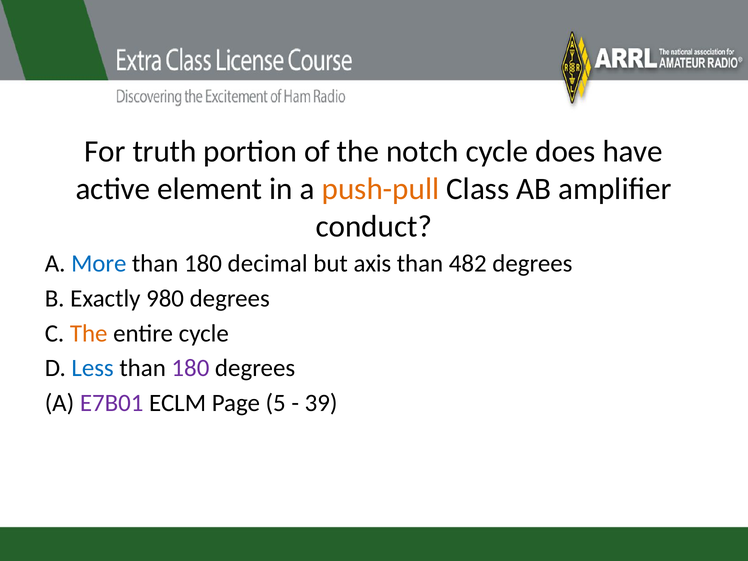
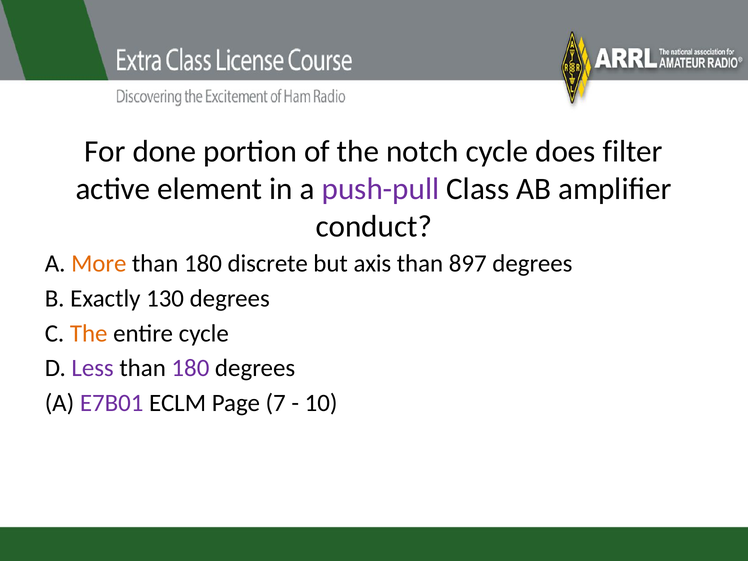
truth: truth -> done
have: have -> filter
push-pull colour: orange -> purple
More colour: blue -> orange
decimal: decimal -> discrete
482: 482 -> 897
980: 980 -> 130
Less colour: blue -> purple
5: 5 -> 7
39: 39 -> 10
